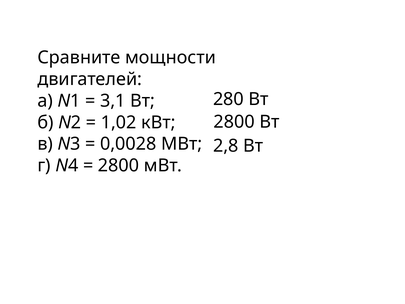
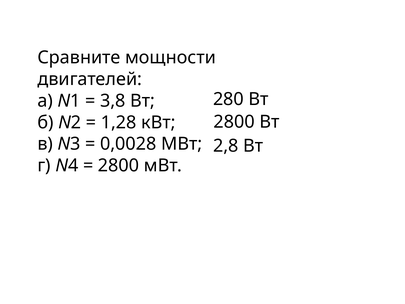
3,1: 3,1 -> 3,8
1,02: 1,02 -> 1,28
